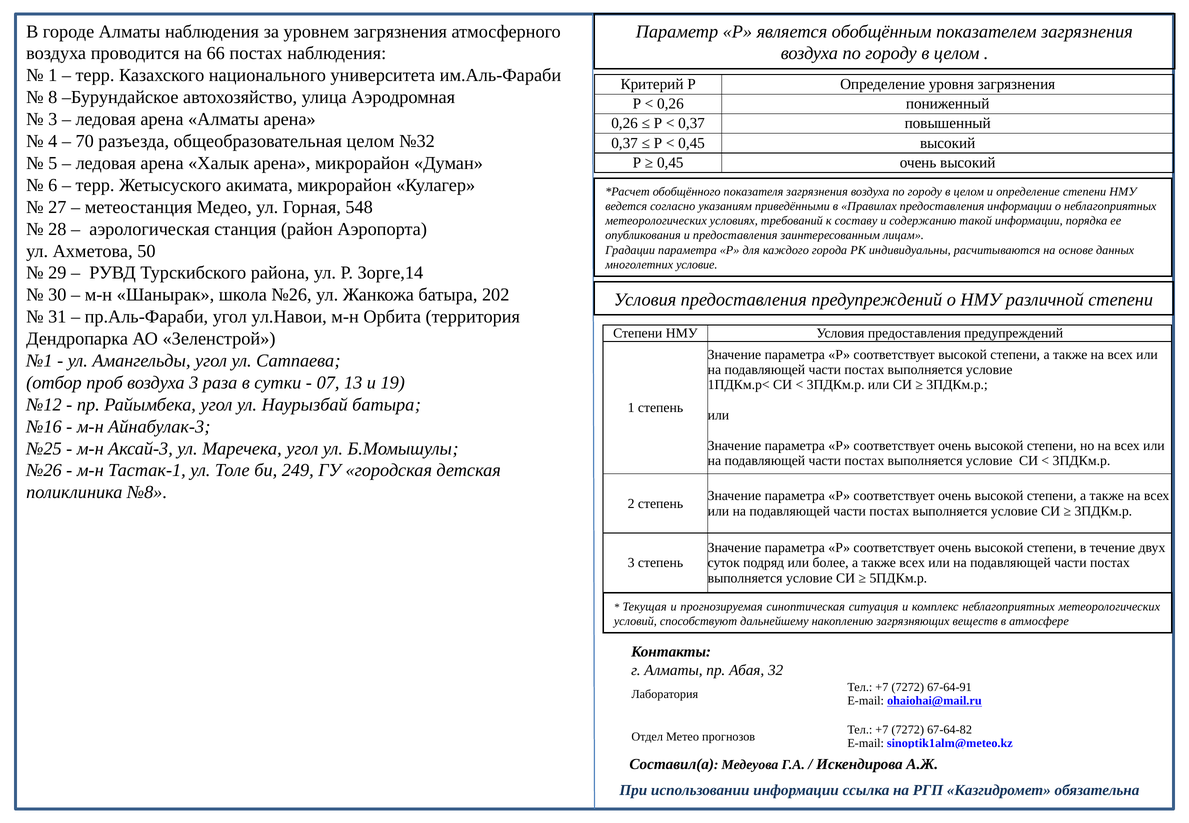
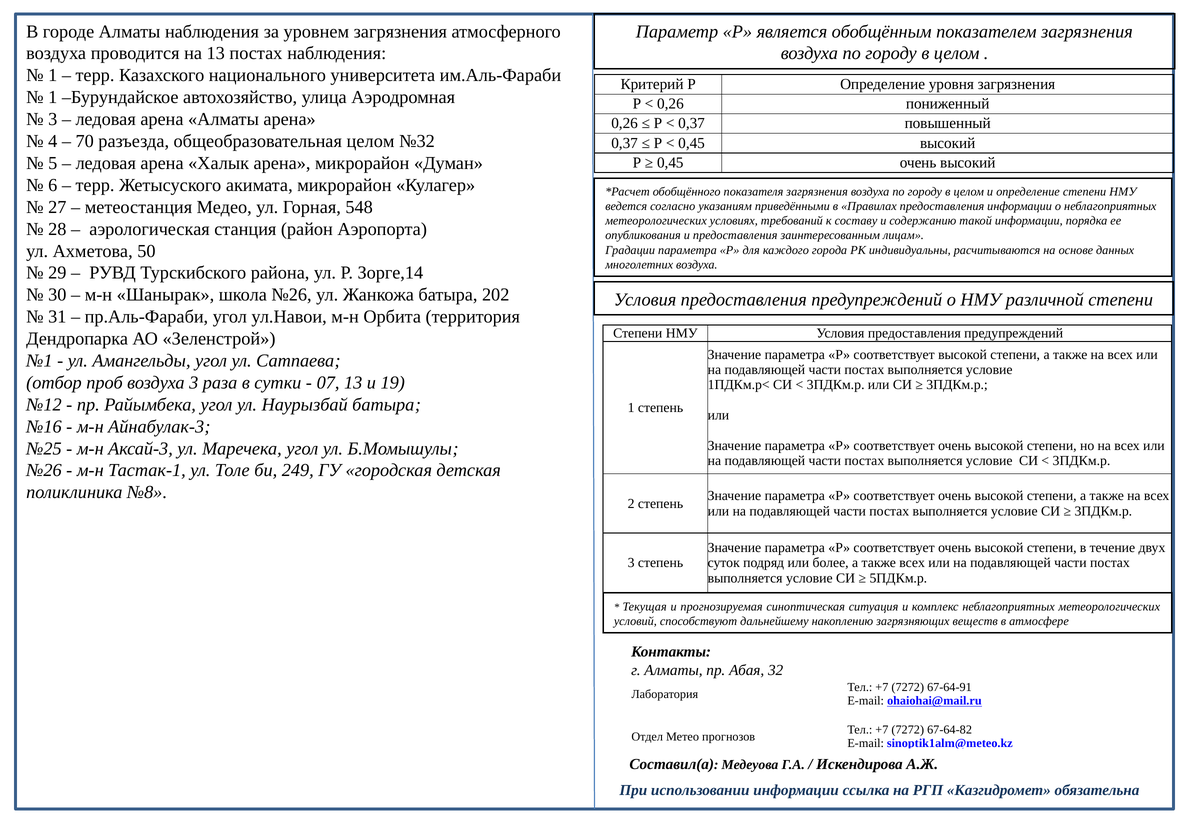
на 66: 66 -> 13
8 at (53, 97): 8 -> 1
многолетних условие: условие -> воздуха
